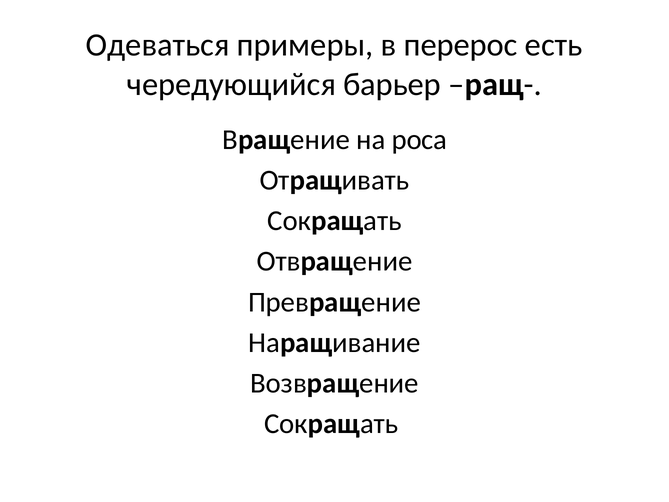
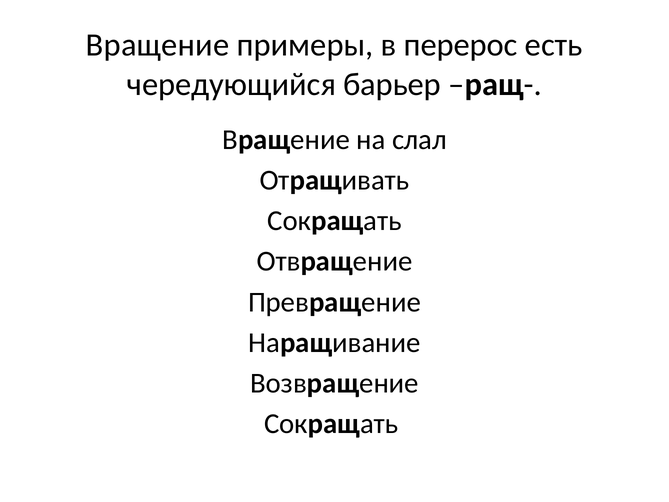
Одеваться at (158, 45): Одеваться -> Вращение
роса: роса -> слал
